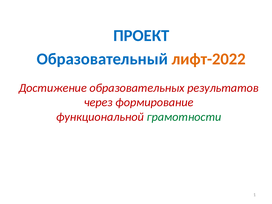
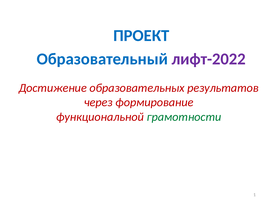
лифт-2022 colour: orange -> purple
